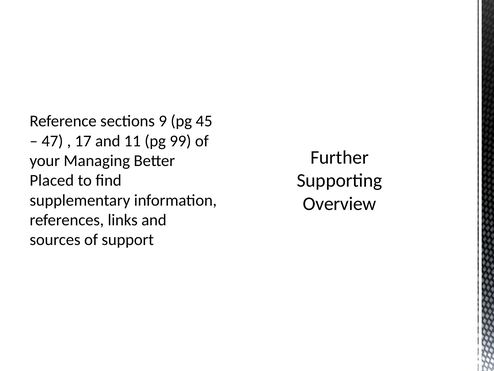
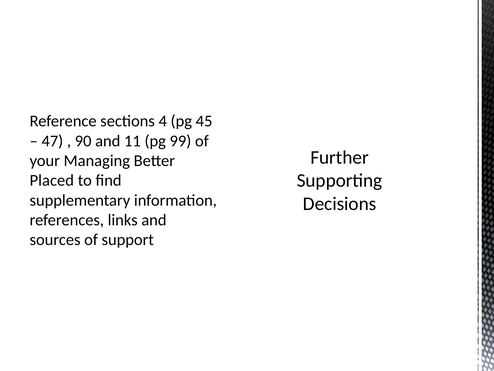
9: 9 -> 4
17: 17 -> 90
Overview: Overview -> Decisions
